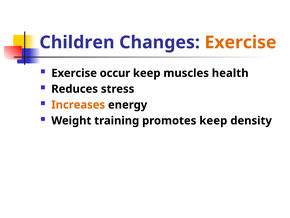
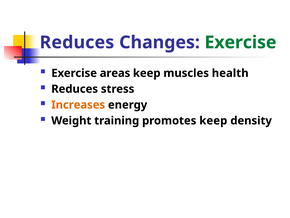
Children at (77, 42): Children -> Reduces
Exercise at (240, 42) colour: orange -> green
occur: occur -> areas
